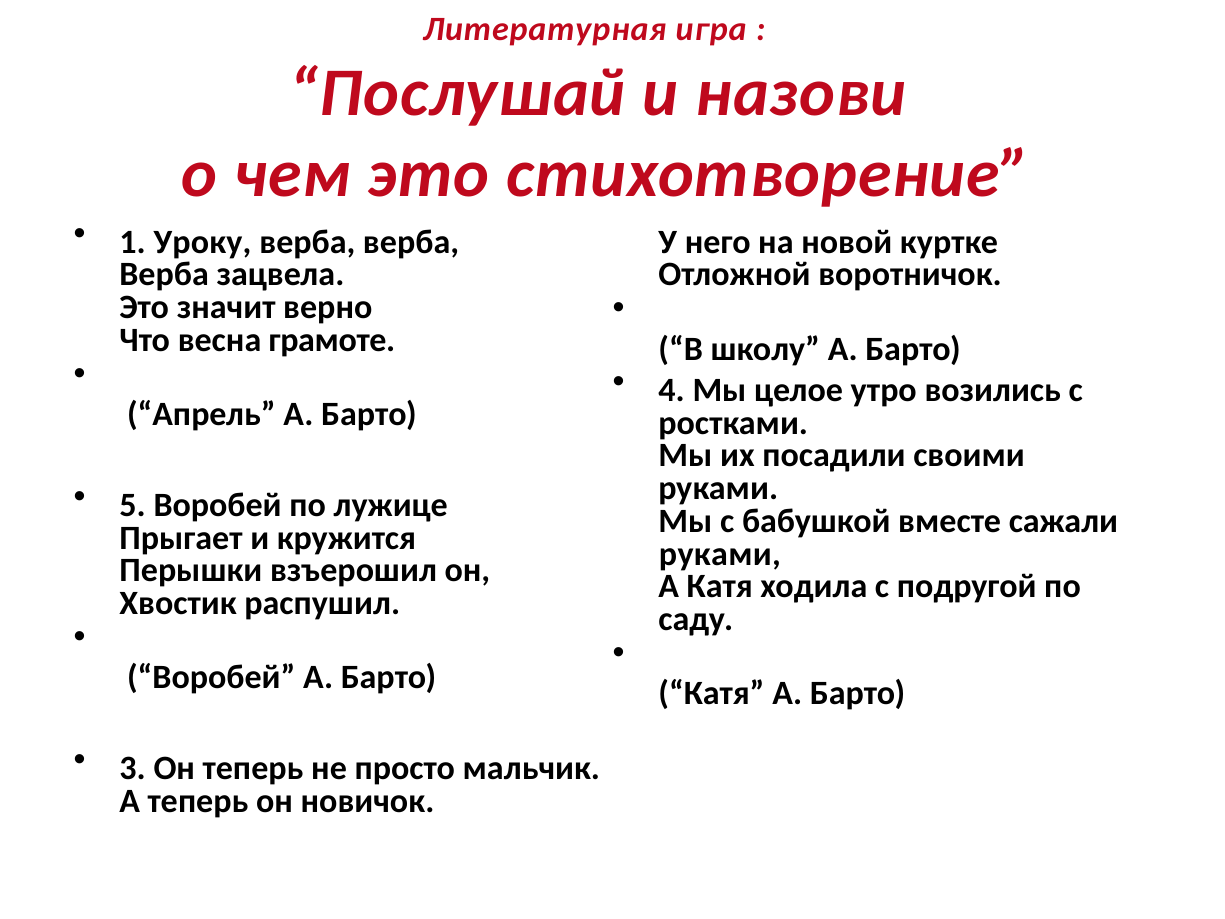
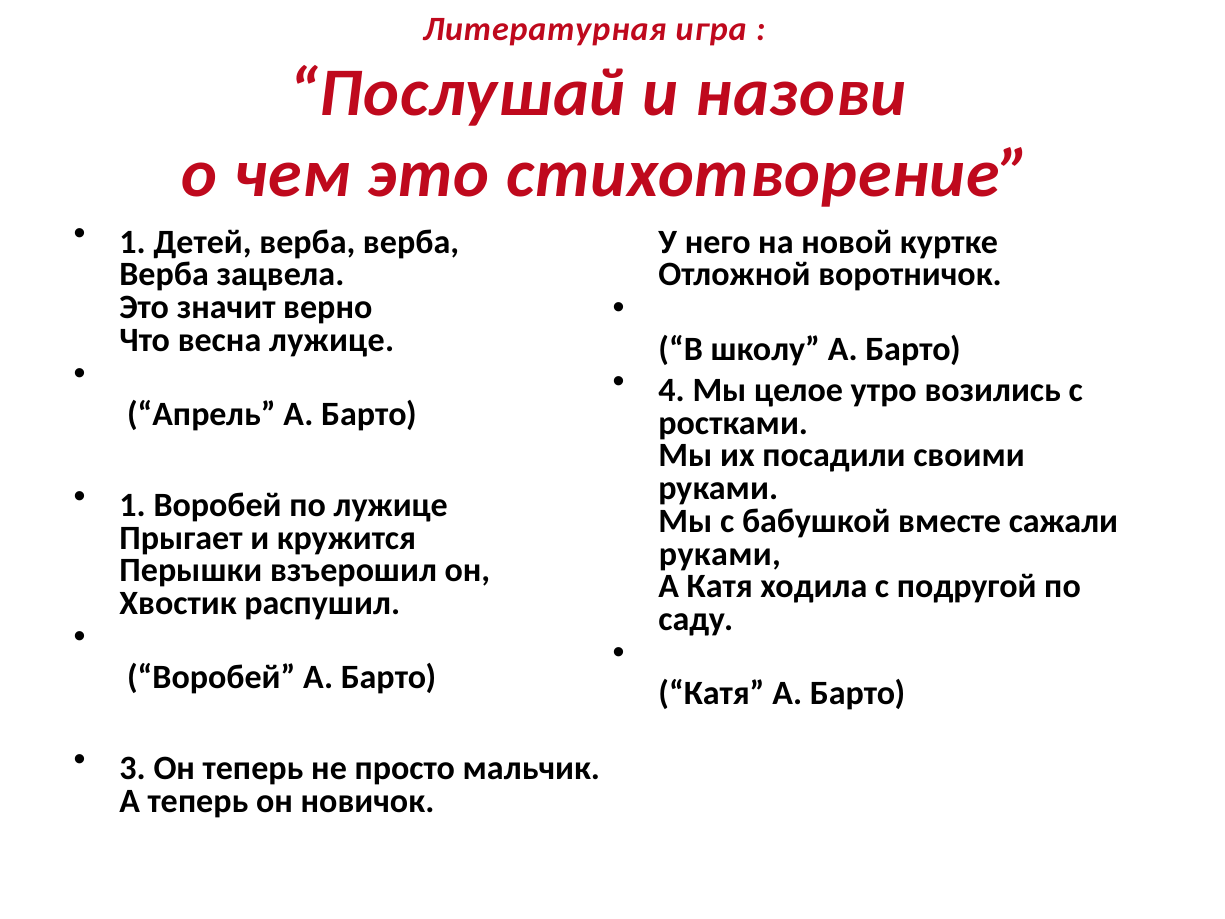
Уроку: Уроку -> Детей
весна грамоте: грамоте -> лужице
5 at (133, 505): 5 -> 1
